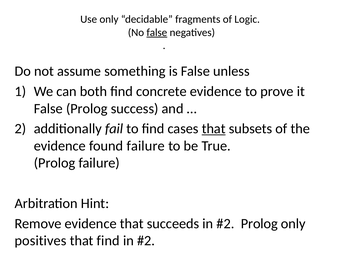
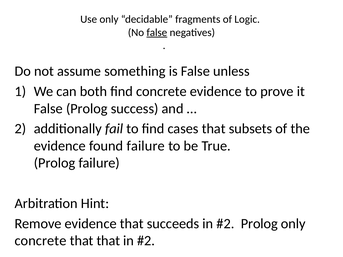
that at (214, 129) underline: present -> none
positives at (41, 241): positives -> concrete
that find: find -> that
